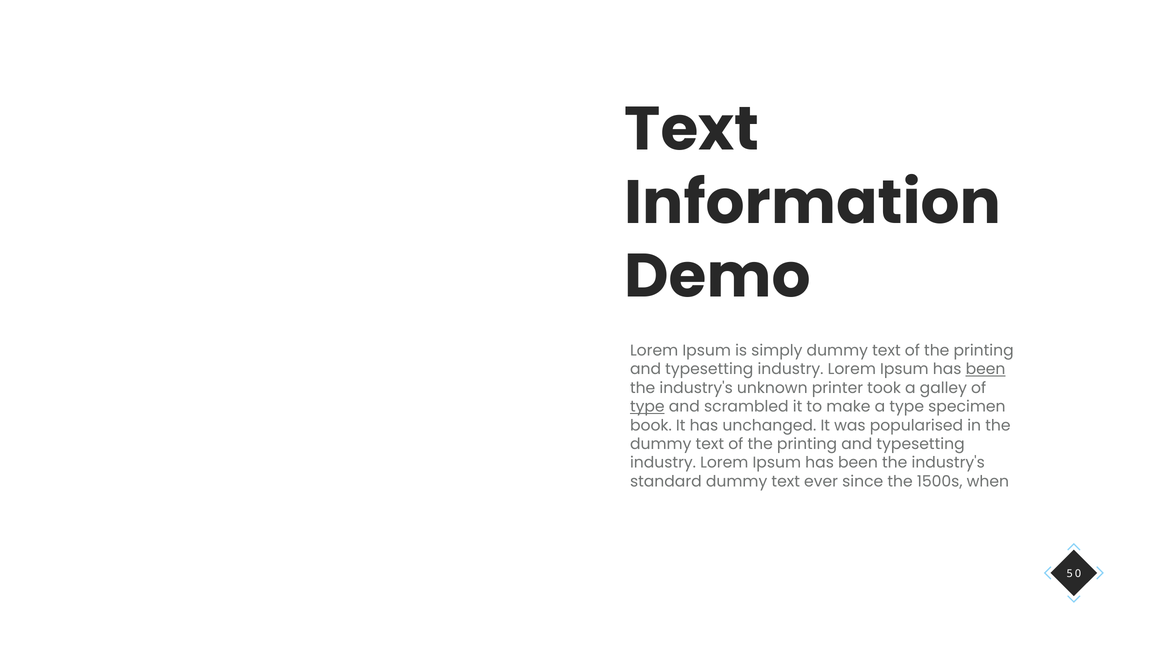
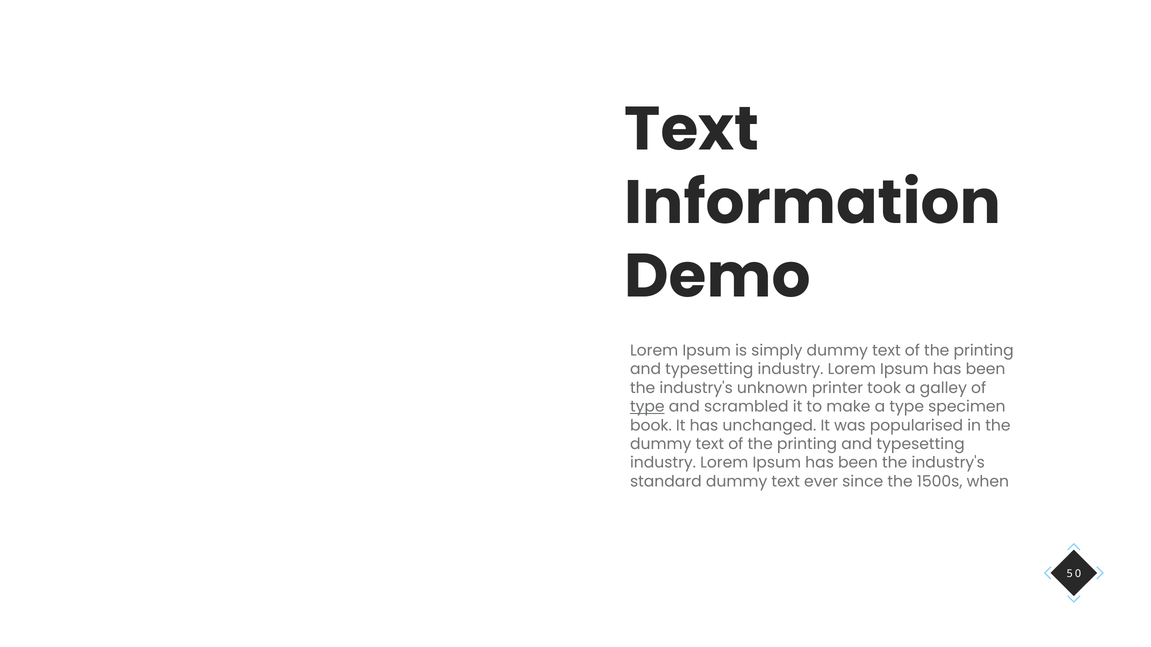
been at (986, 369) underline: present -> none
